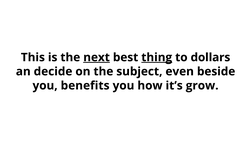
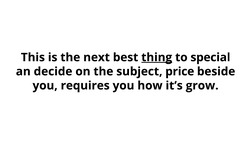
next underline: present -> none
dollars: dollars -> special
even: even -> price
benefits: benefits -> requires
